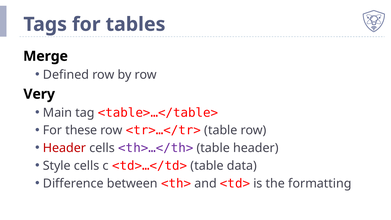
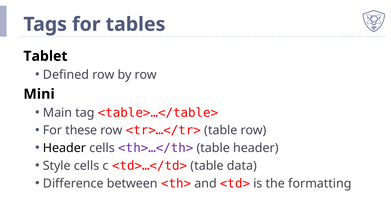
Merge: Merge -> Tablet
Very: Very -> Mini
Header at (65, 148) colour: red -> black
